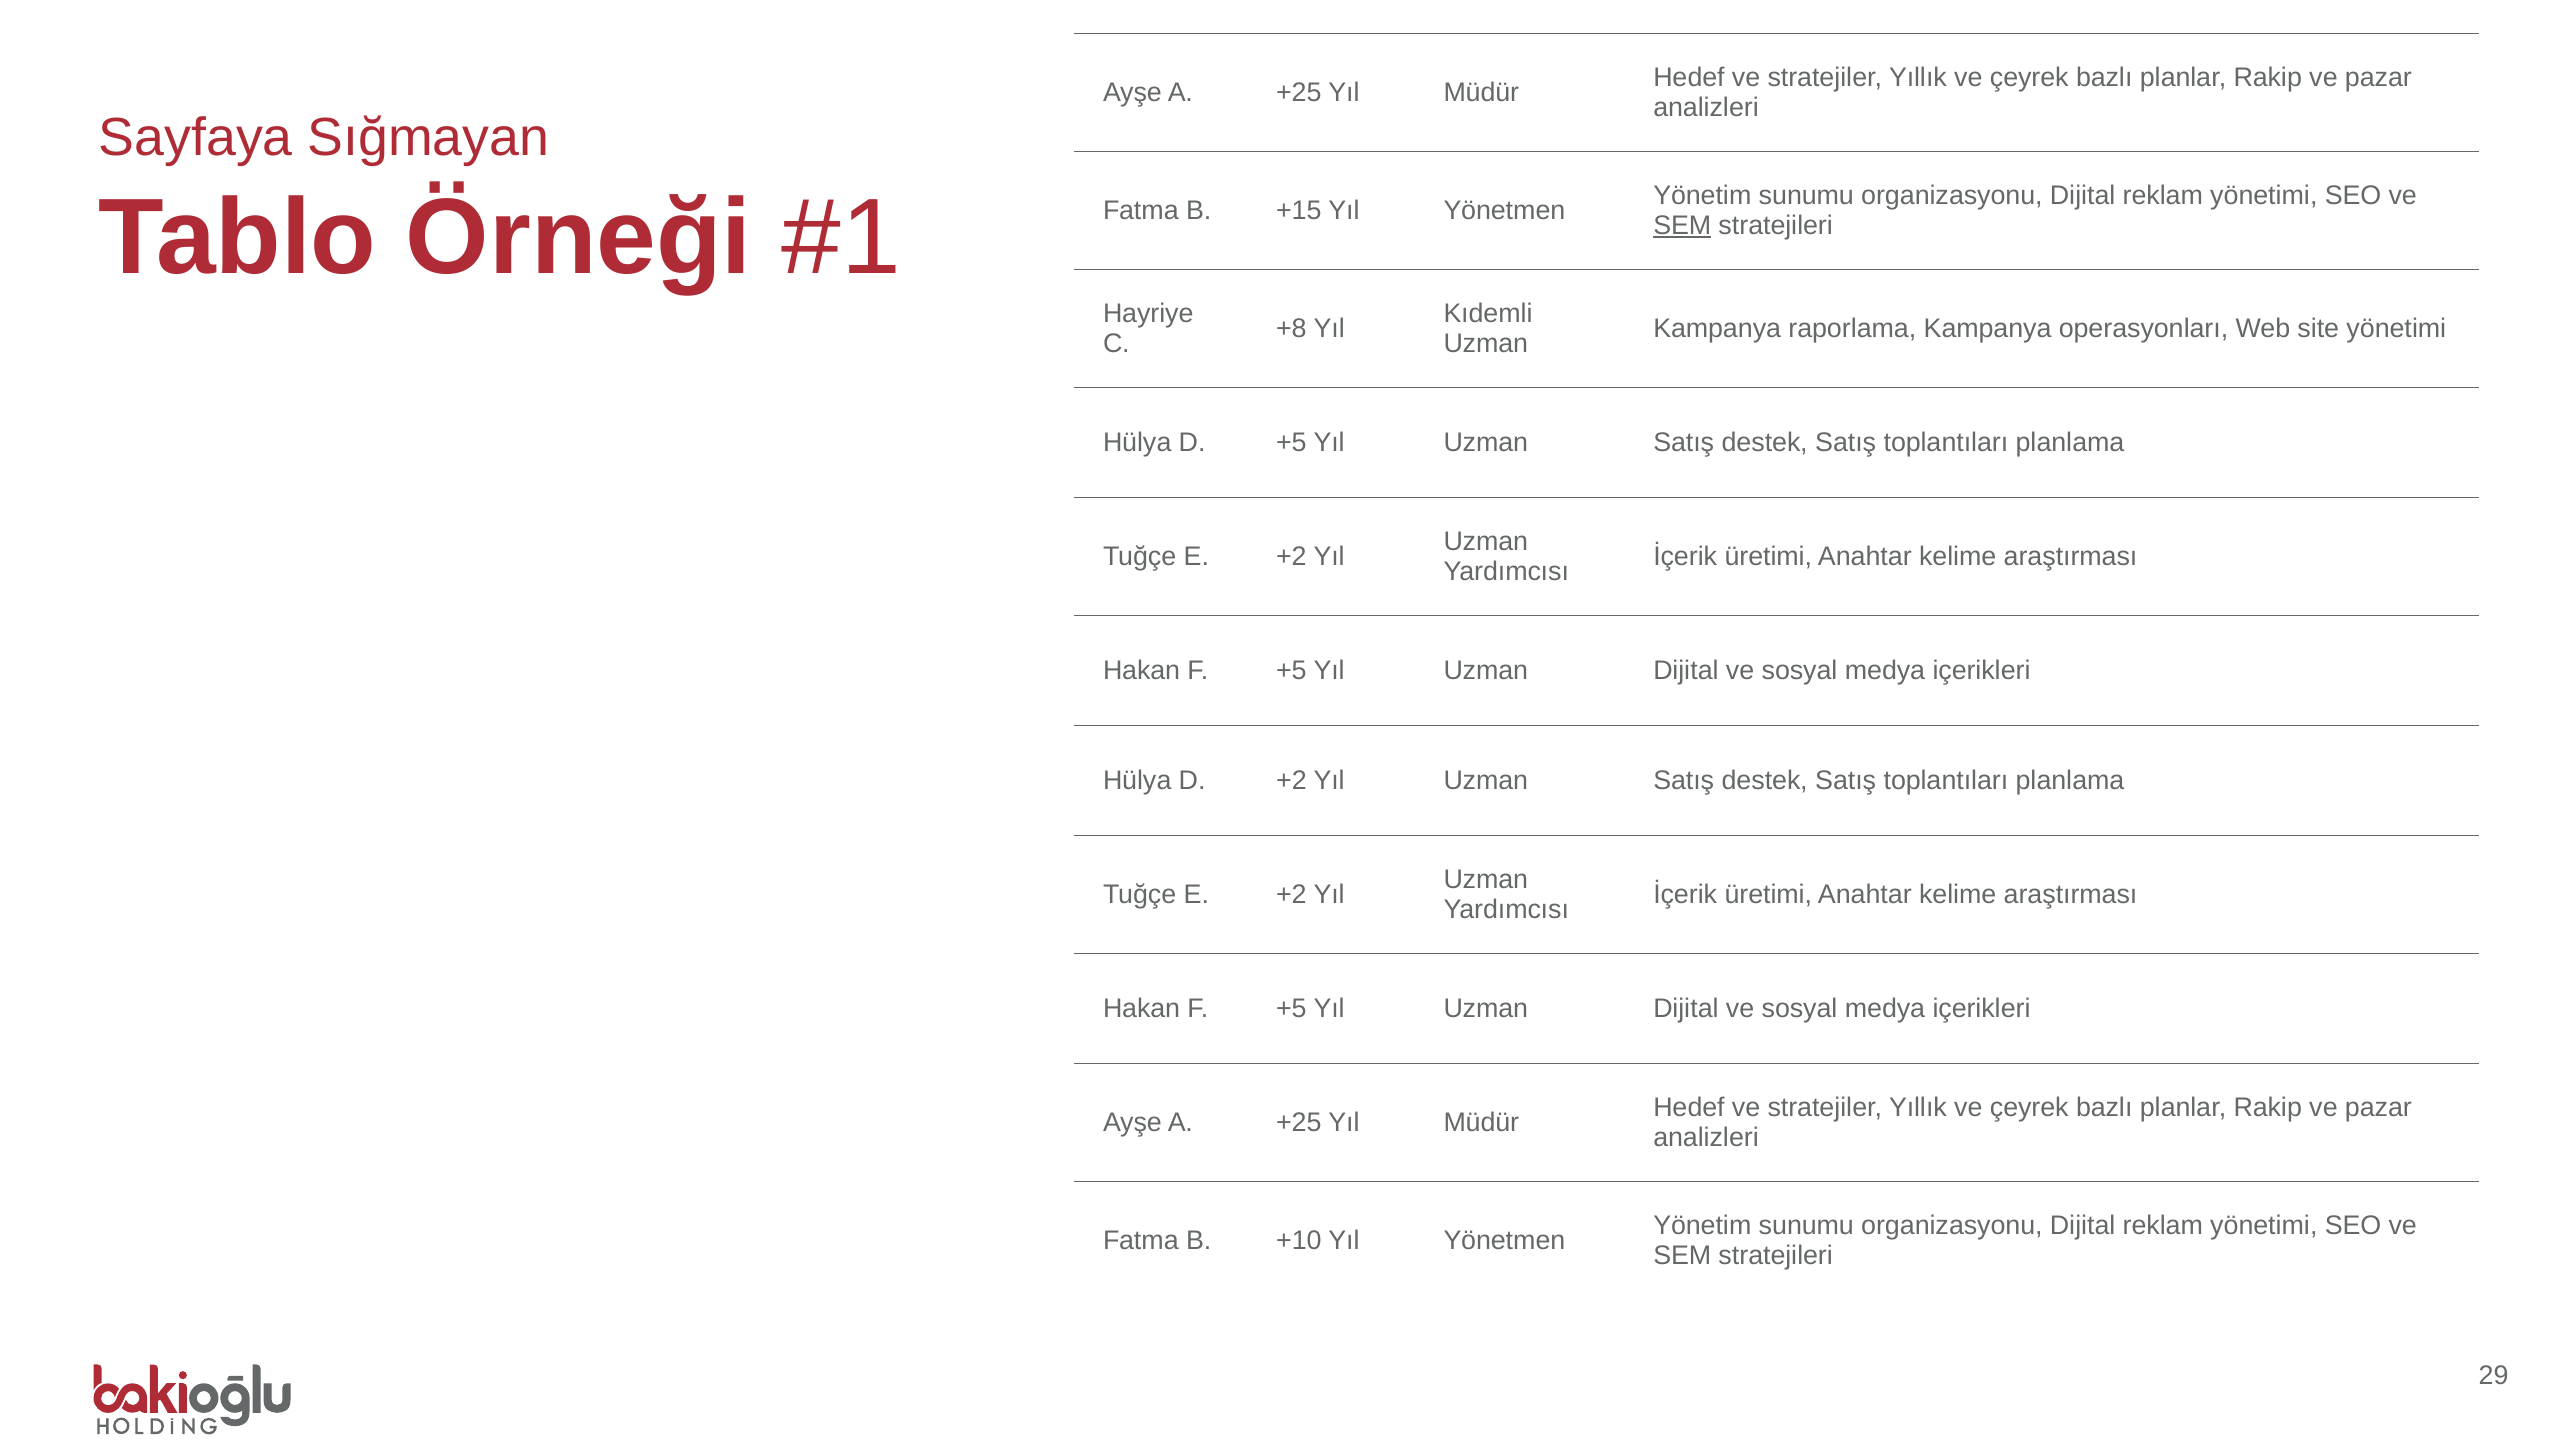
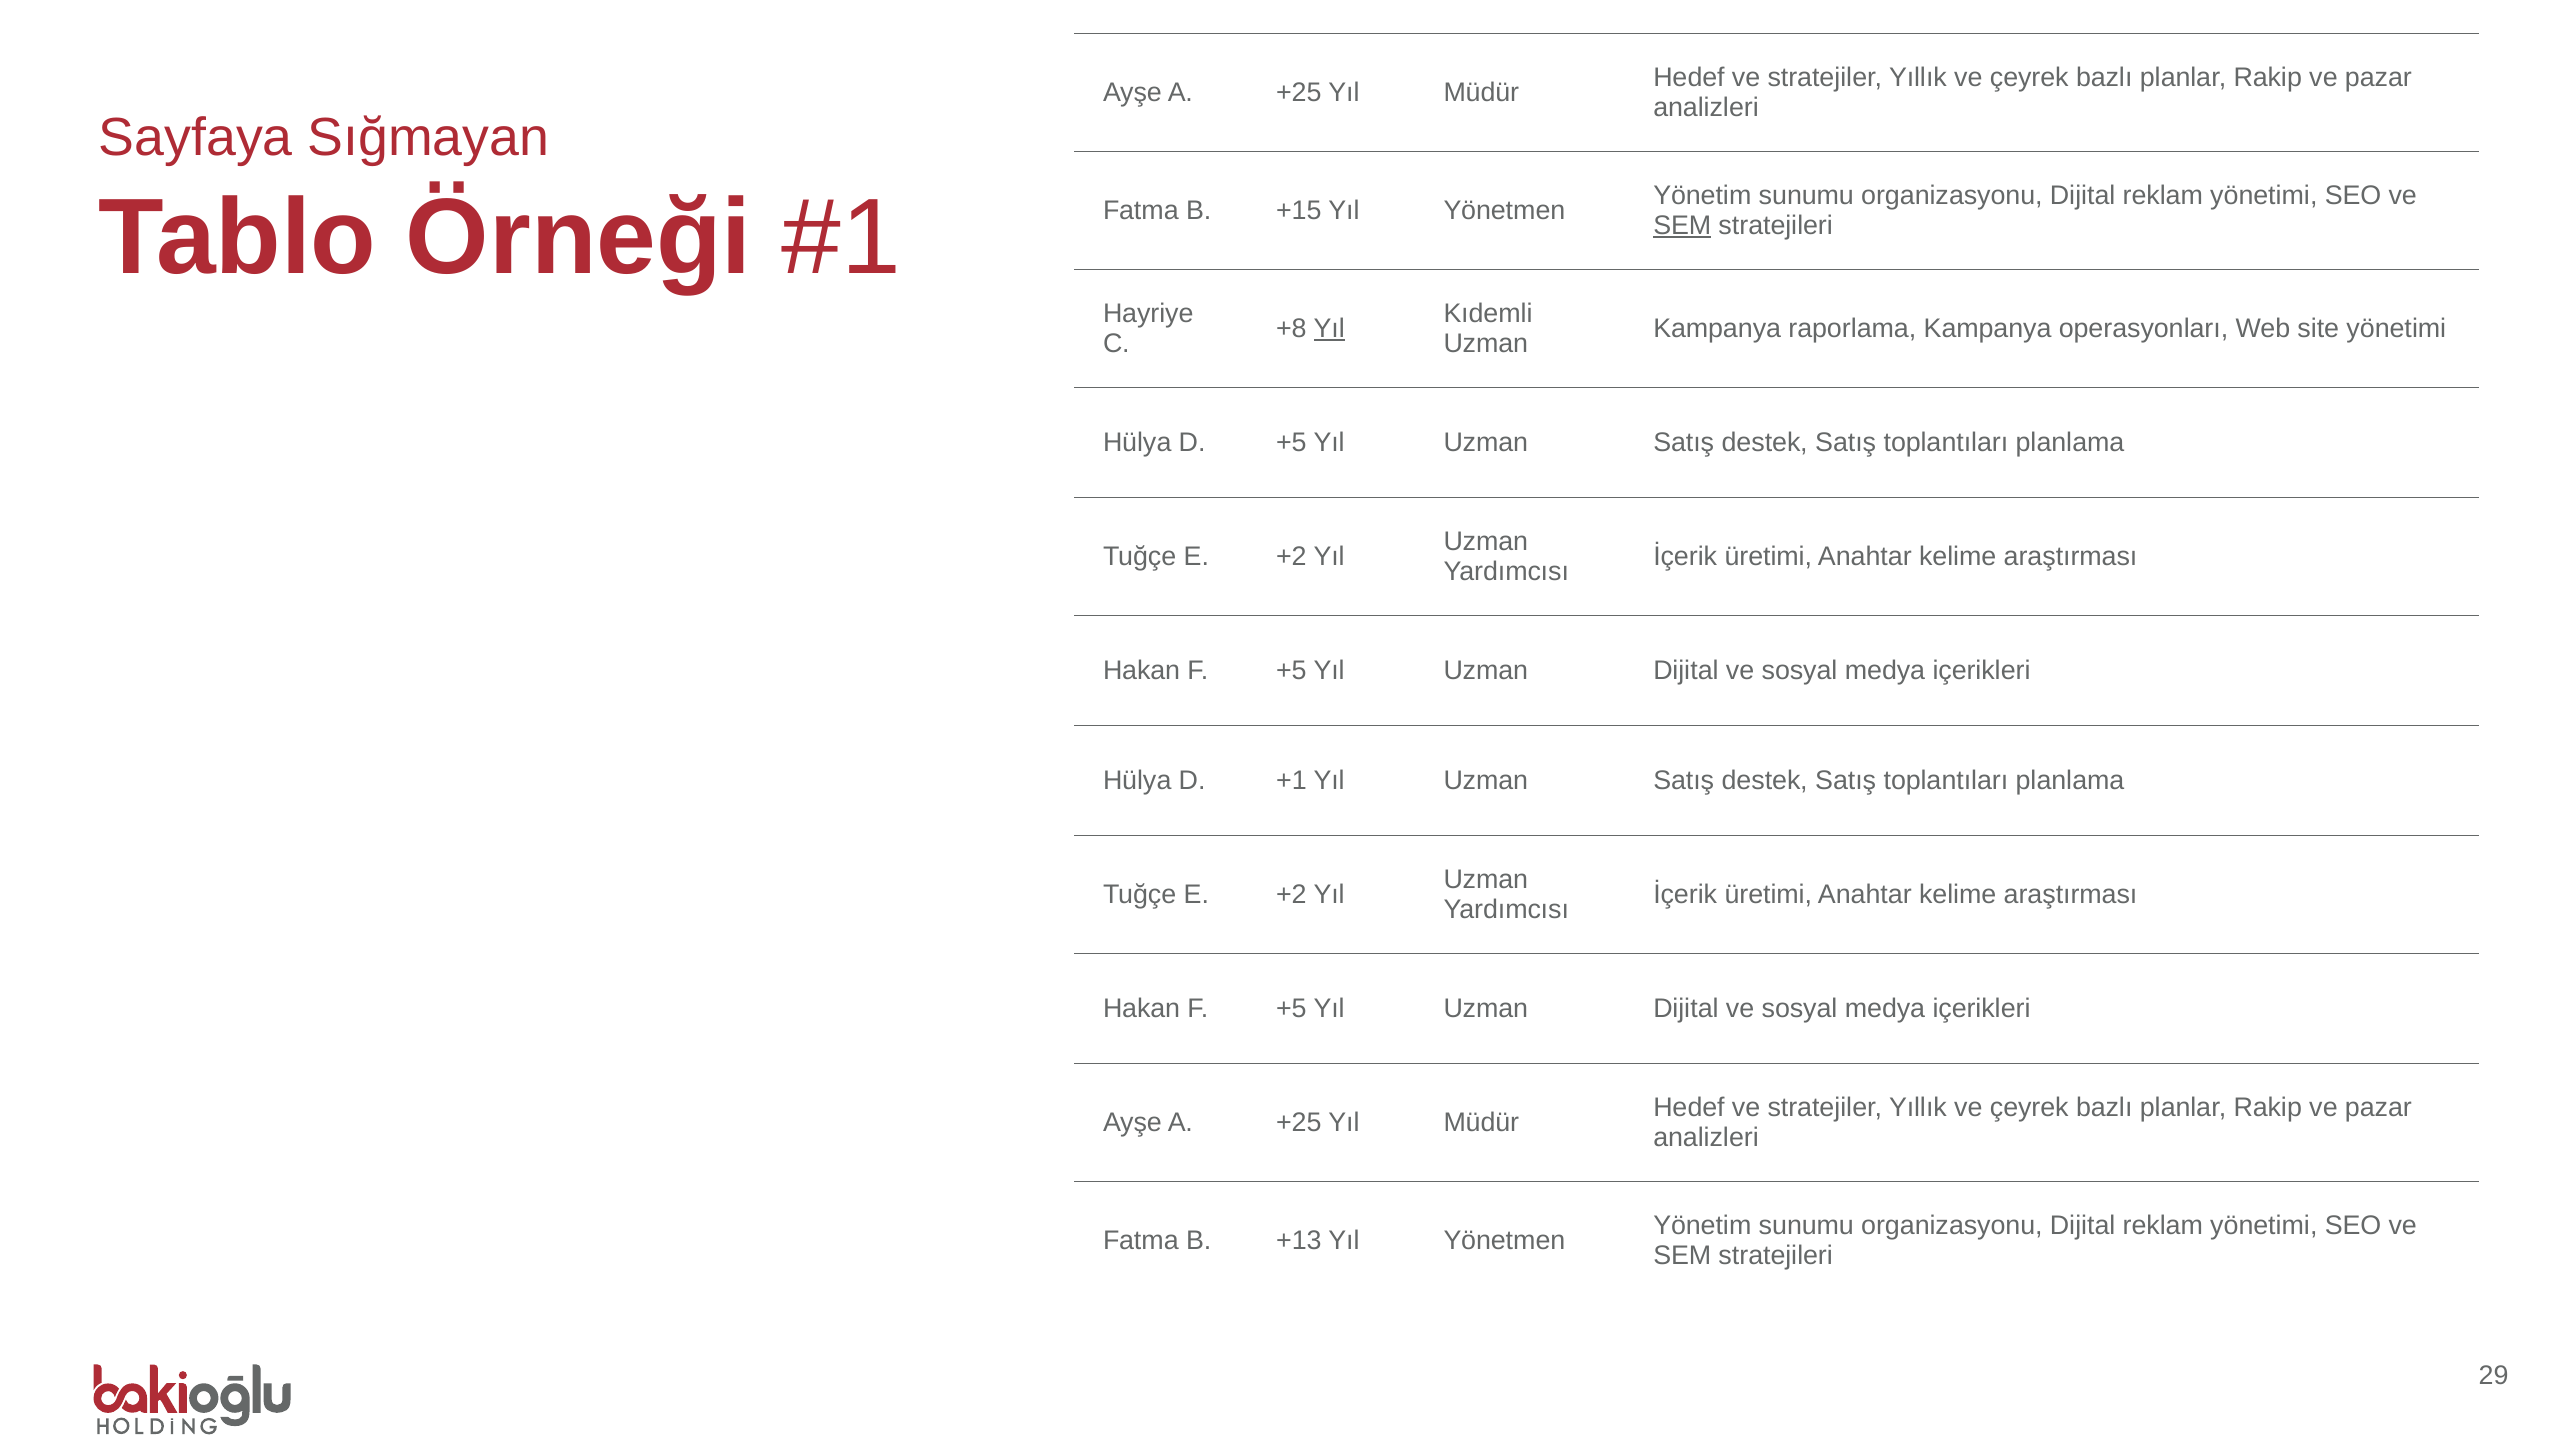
Yıl at (1329, 328) underline: none -> present
D +2: +2 -> +1
+10: +10 -> +13
